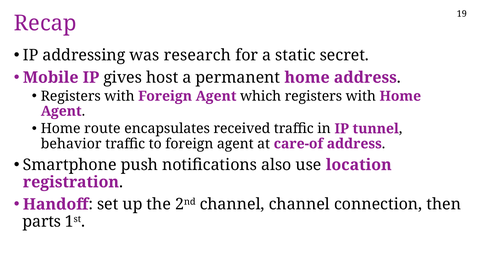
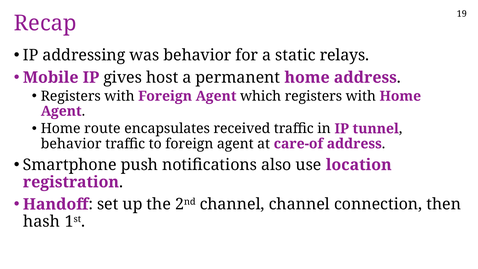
was research: research -> behavior
secret: secret -> relays
parts: parts -> hash
